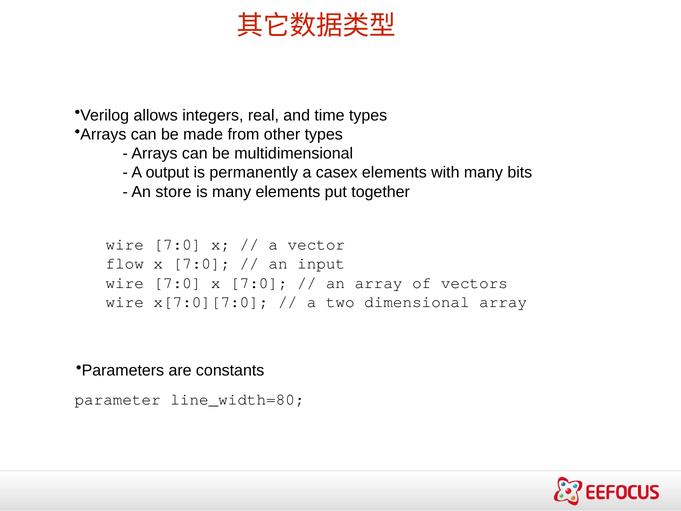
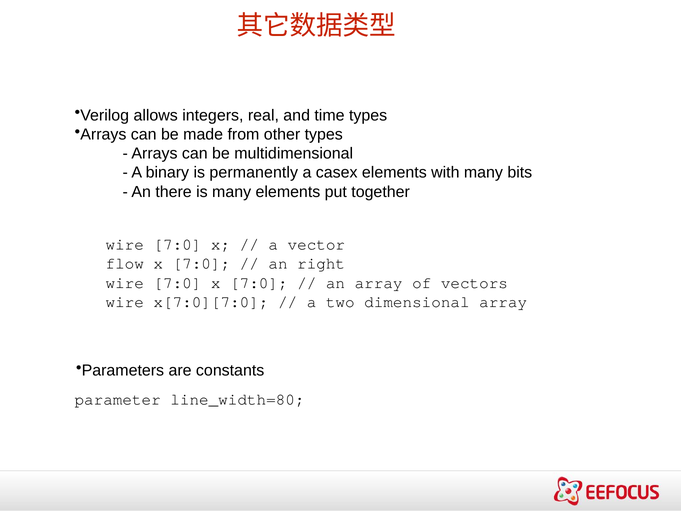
output: output -> binary
store: store -> there
input: input -> right
